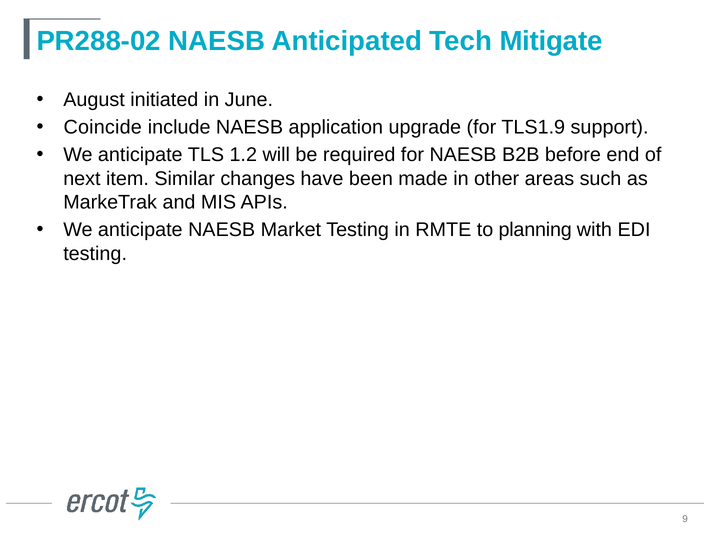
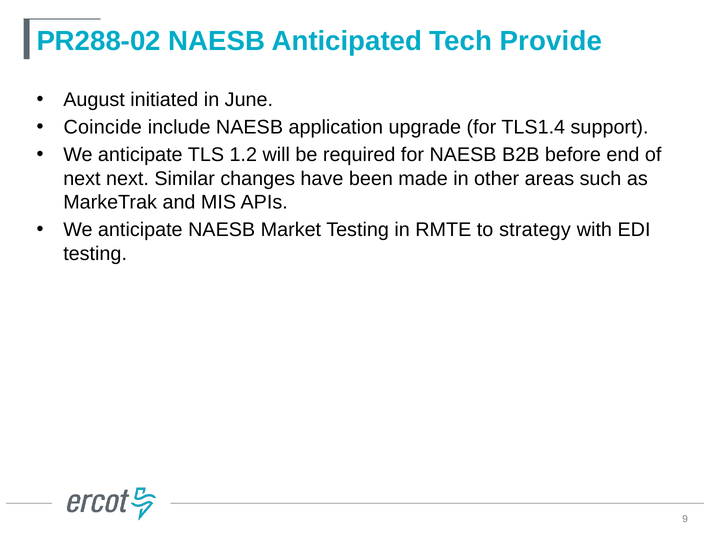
Mitigate: Mitigate -> Provide
TLS1.9: TLS1.9 -> TLS1.4
next item: item -> next
planning: planning -> strategy
